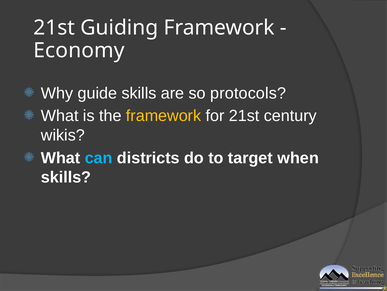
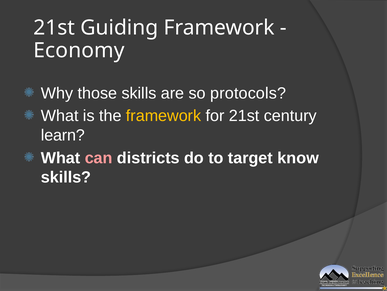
guide: guide -> those
wikis: wikis -> learn
can colour: light blue -> pink
when: when -> know
